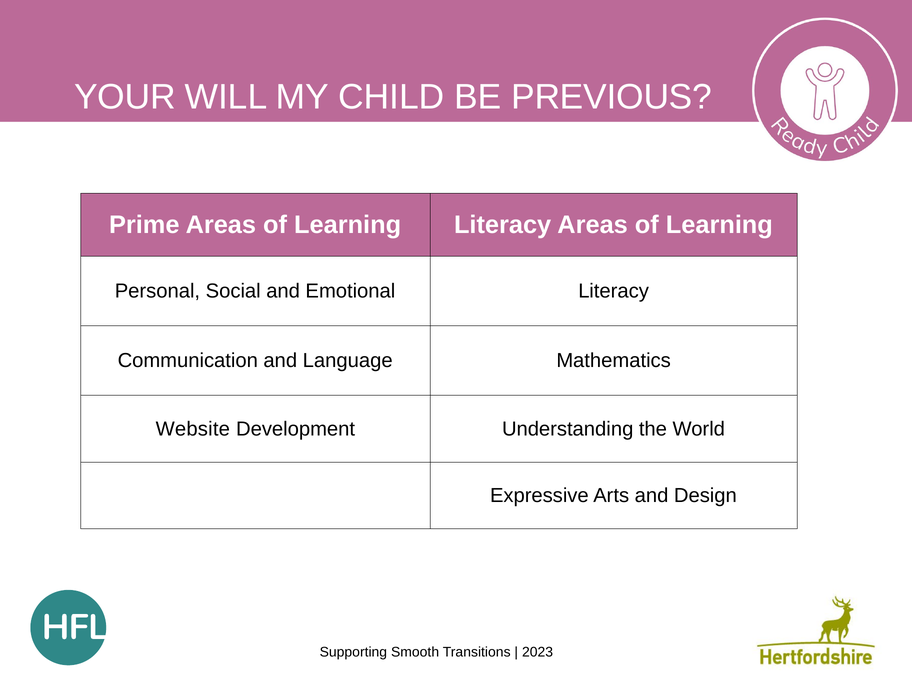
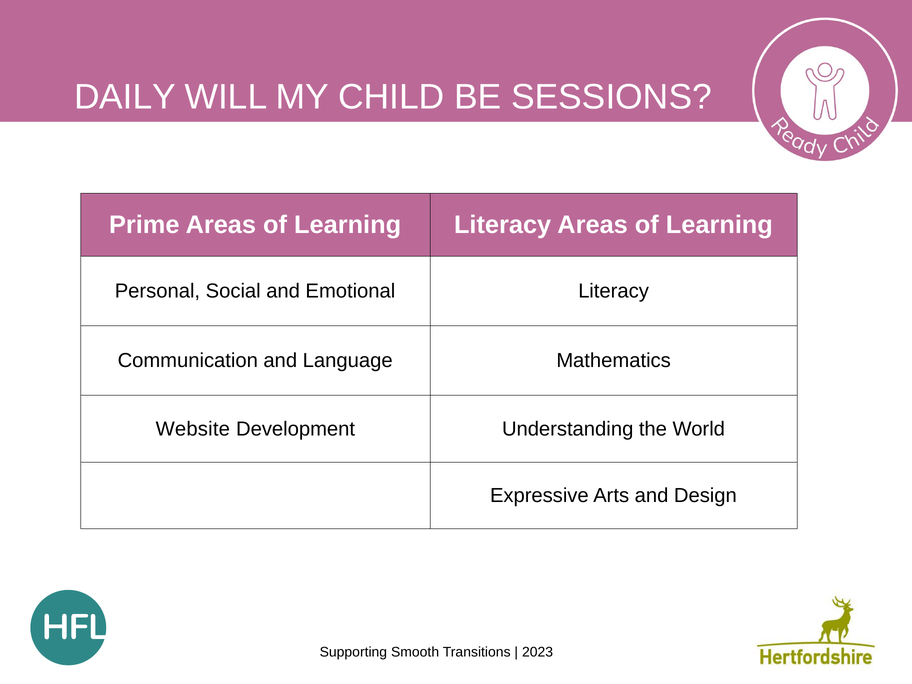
YOUR: YOUR -> DAILY
PREVIOUS: PREVIOUS -> SESSIONS
